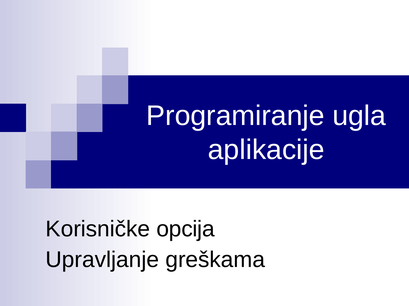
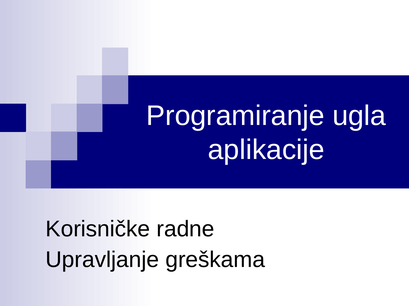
opcija: opcija -> radne
